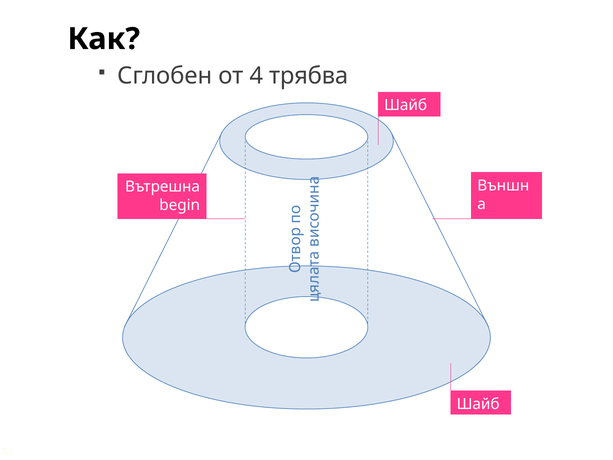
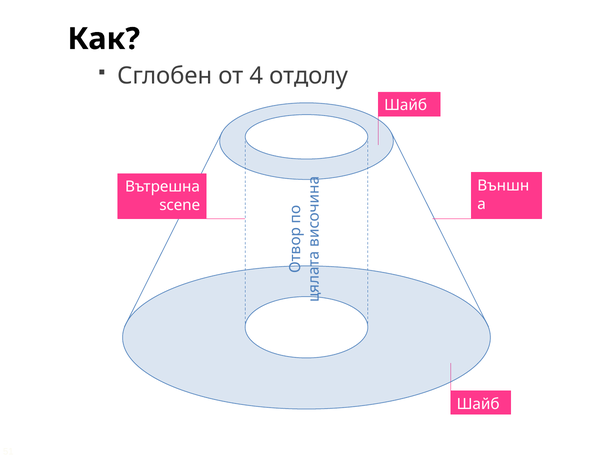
трябва: трябва -> отдолу
begin: begin -> scene
